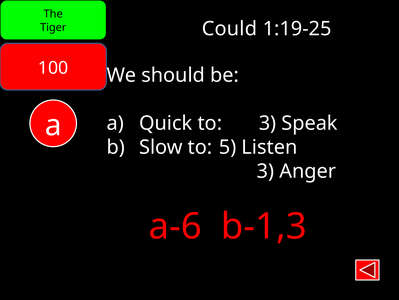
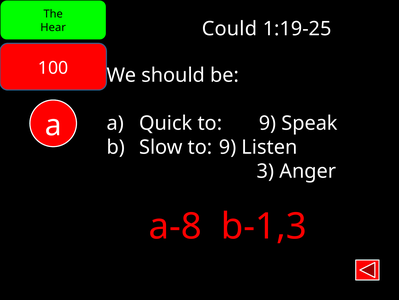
Tiger: Tiger -> Hear
Quick to 3: 3 -> 9
Slow to 5: 5 -> 9
a-6: a-6 -> a-8
